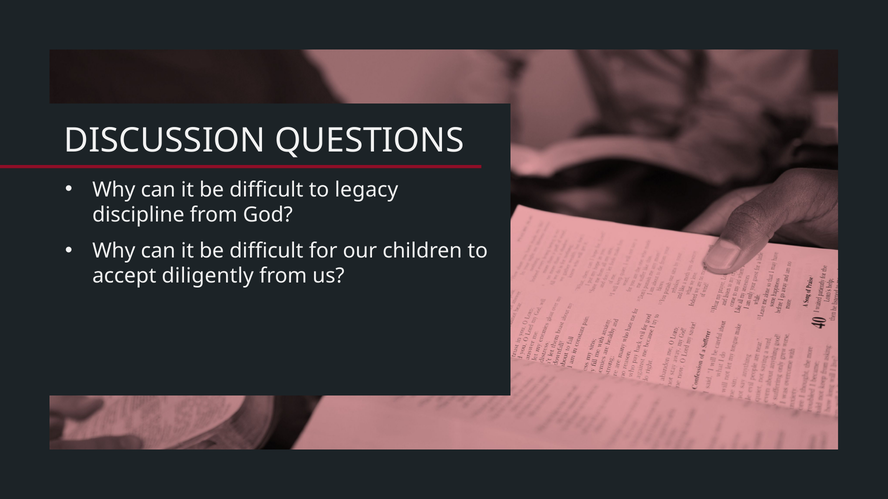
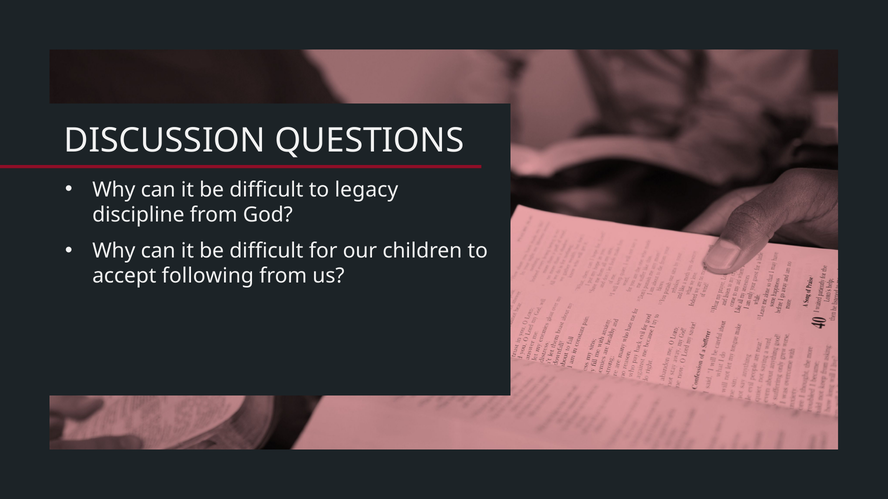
diligently: diligently -> following
